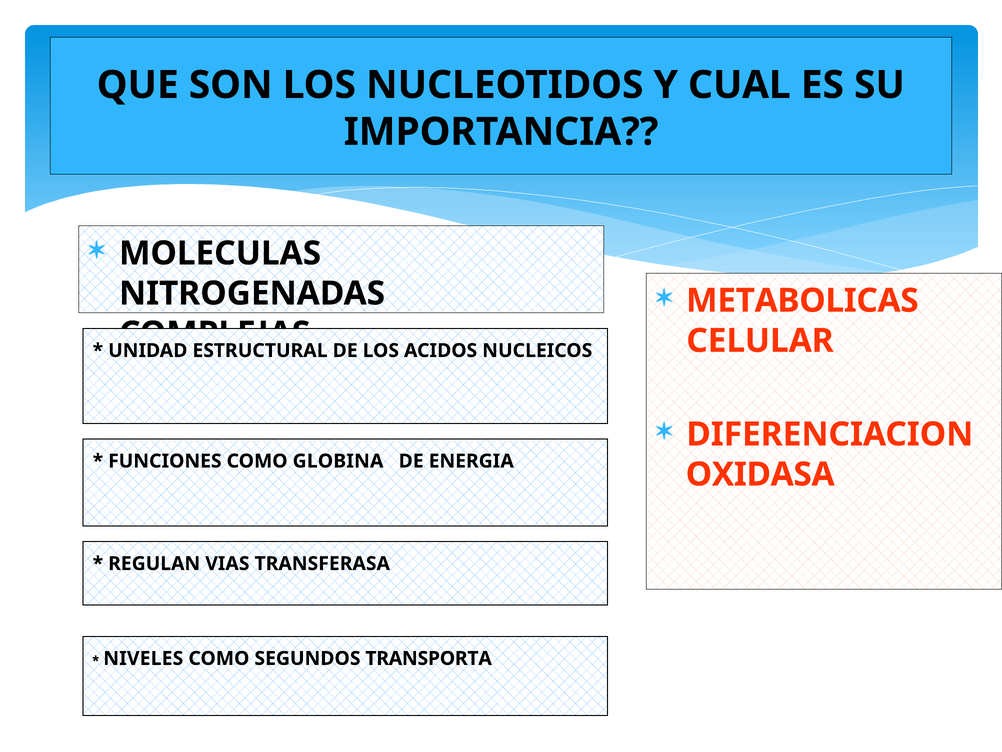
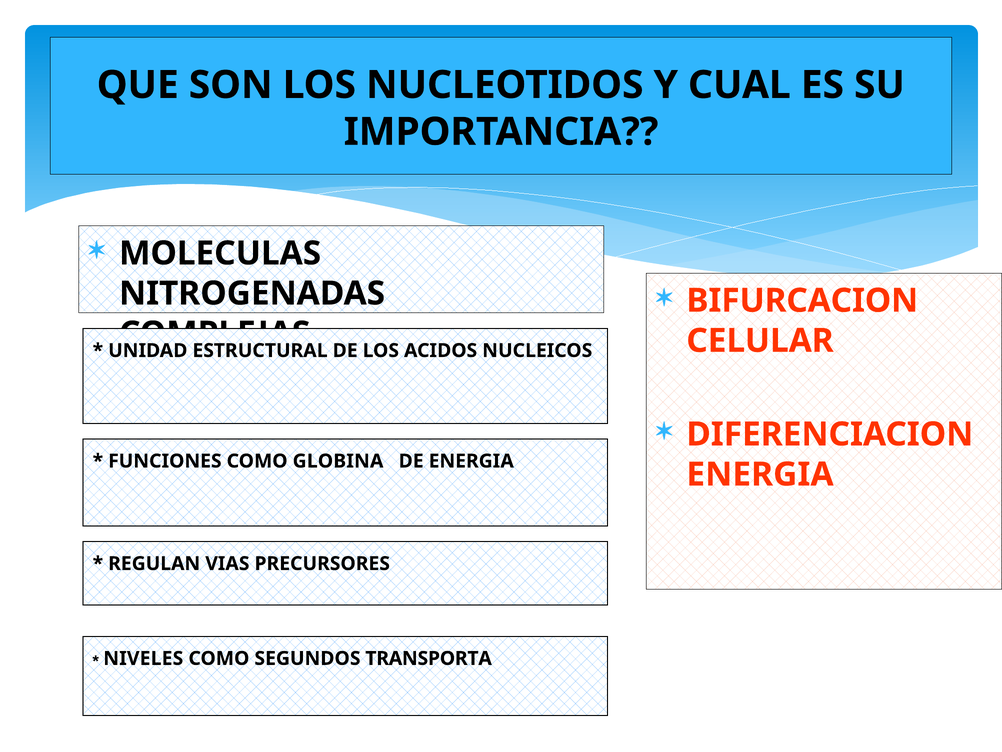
METABOLICAS: METABOLICAS -> BIFURCACION
OXIDASA at (760, 474): OXIDASA -> ENERGIA
TRANSFERASA: TRANSFERASA -> PRECURSORES
